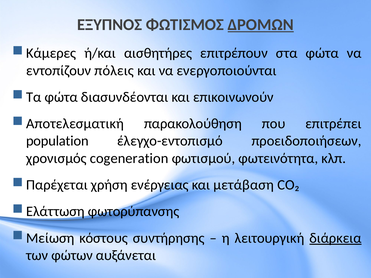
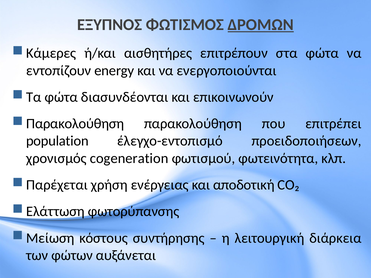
πόλεις: πόλεις -> energy
Αποτελεσματική at (75, 124): Αποτελεσματική -> Παρακολούθηση
μετάβαση: μετάβαση -> αποδοτική
διάρκεια underline: present -> none
